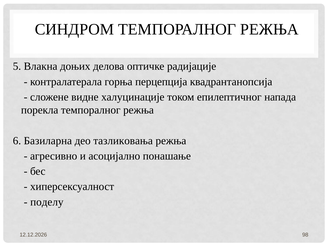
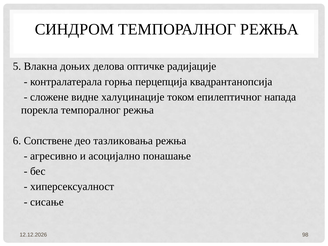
Базиларна: Базиларна -> Сопствене
поделу: поделу -> сисање
